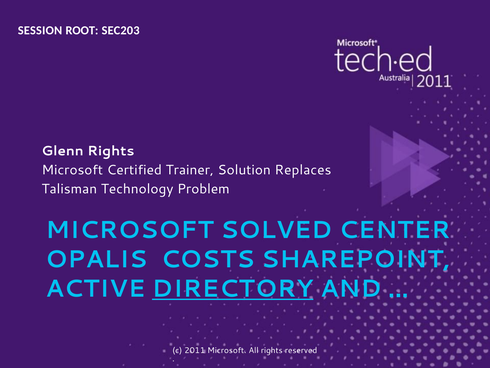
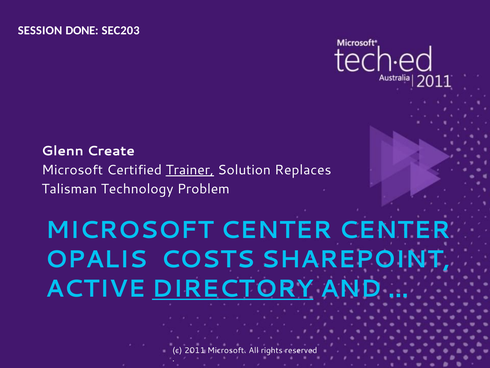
ROOT: ROOT -> DONE
Glenn Rights: Rights -> Create
Trainer underline: none -> present
MICROSOFT SOLVED: SOLVED -> CENTER
